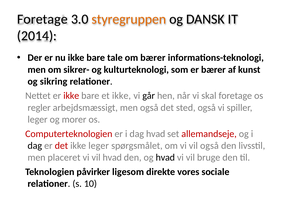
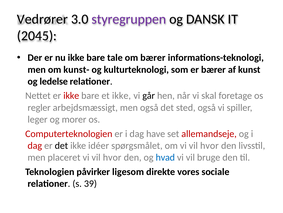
Foretage at (42, 19): Foretage -> Vedrører
styregruppen colour: orange -> purple
2014: 2014 -> 2045
sikrer-: sikrer- -> kunst-
sikring: sikring -> ledelse
dag hvad: hvad -> have
dag at (35, 145) colour: black -> red
det at (61, 145) colour: red -> black
ikke leger: leger -> idéer
om vi vil også: også -> hvor
hvad at (112, 157): hvad -> hvor
hvad at (165, 157) colour: black -> blue
10: 10 -> 39
